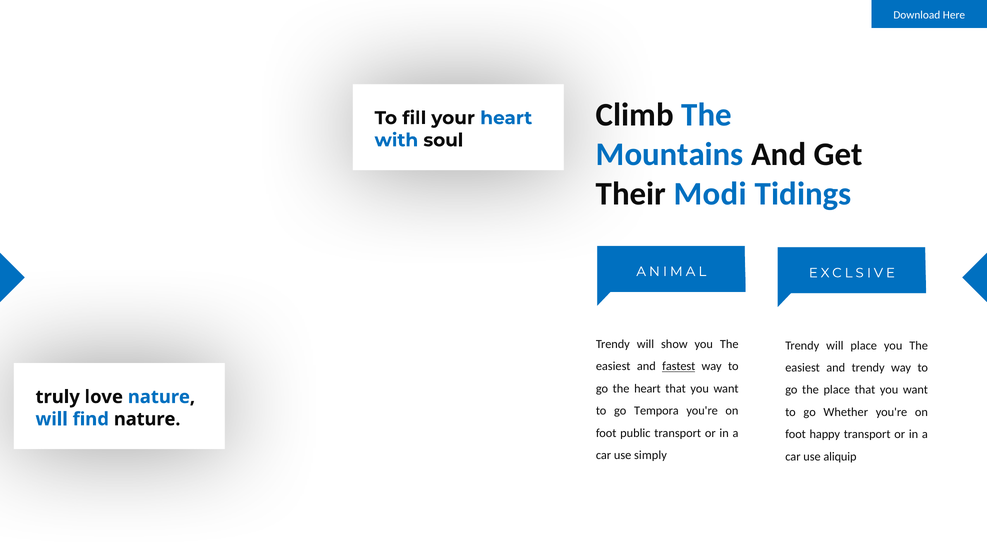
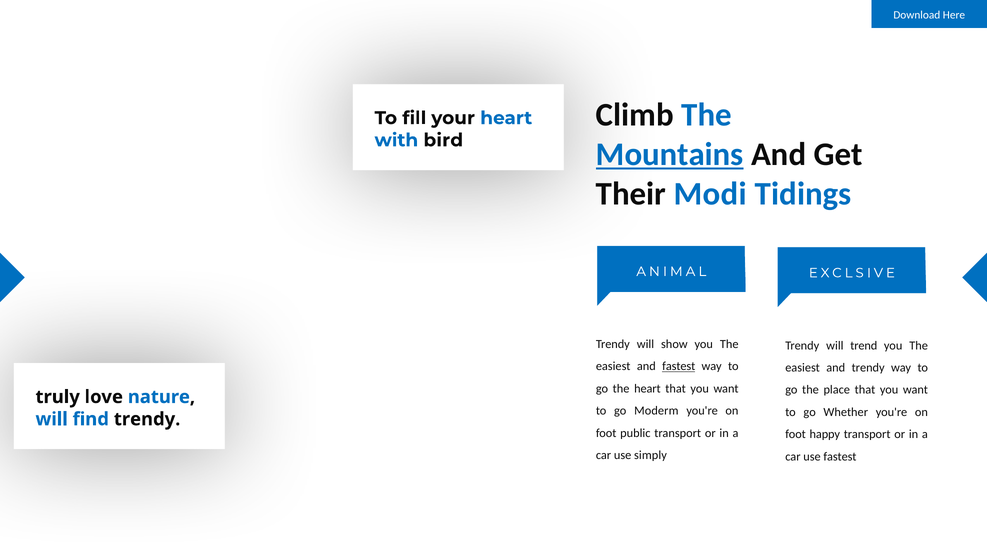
soul: soul -> bird
Mountains underline: none -> present
will place: place -> trend
Tempora: Tempora -> Moderm
find nature: nature -> trendy
use aliquip: aliquip -> fastest
